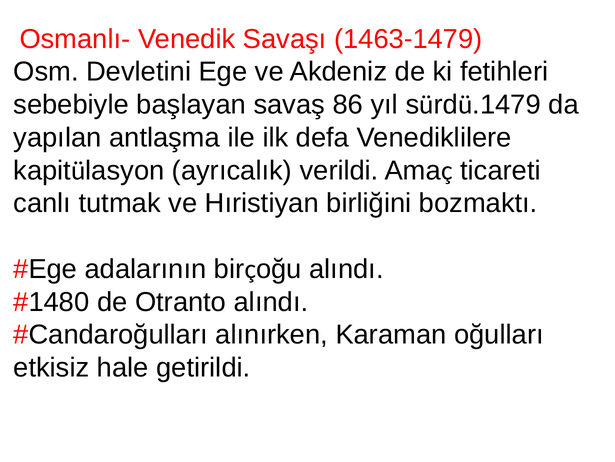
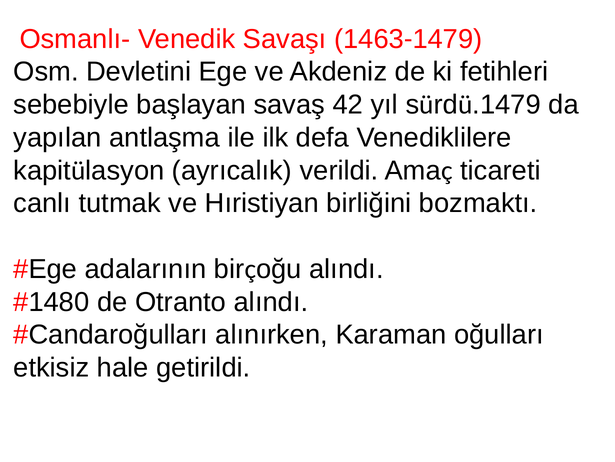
86: 86 -> 42
